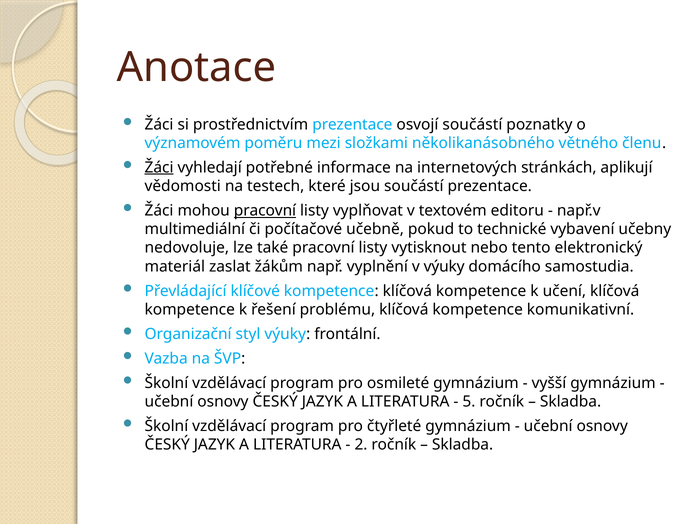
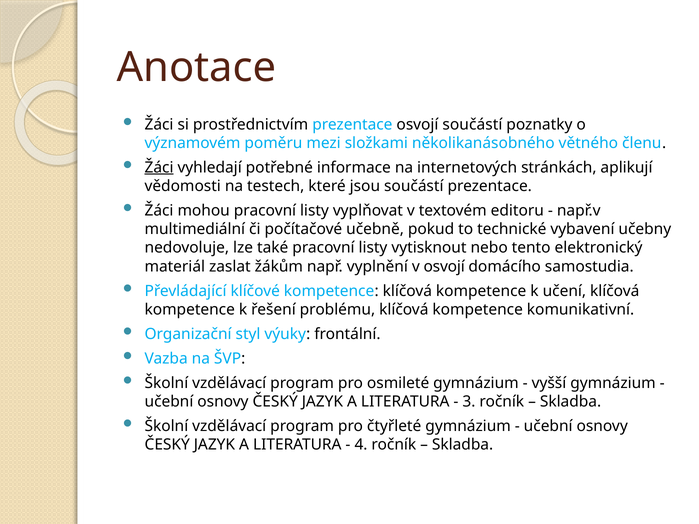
pracovní at (265, 211) underline: present -> none
v výuky: výuky -> osvojí
5: 5 -> 3
2: 2 -> 4
